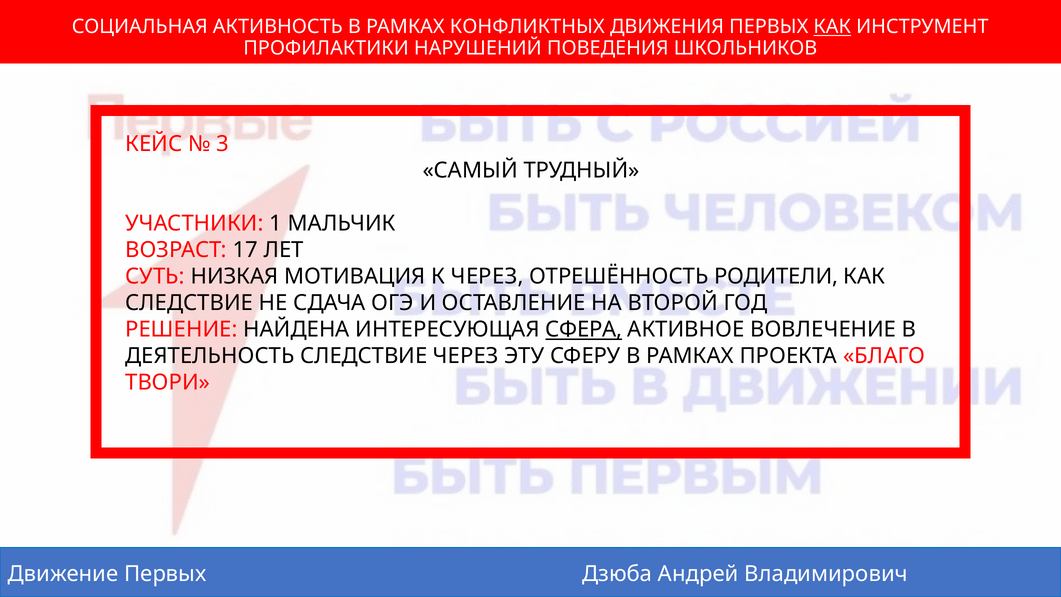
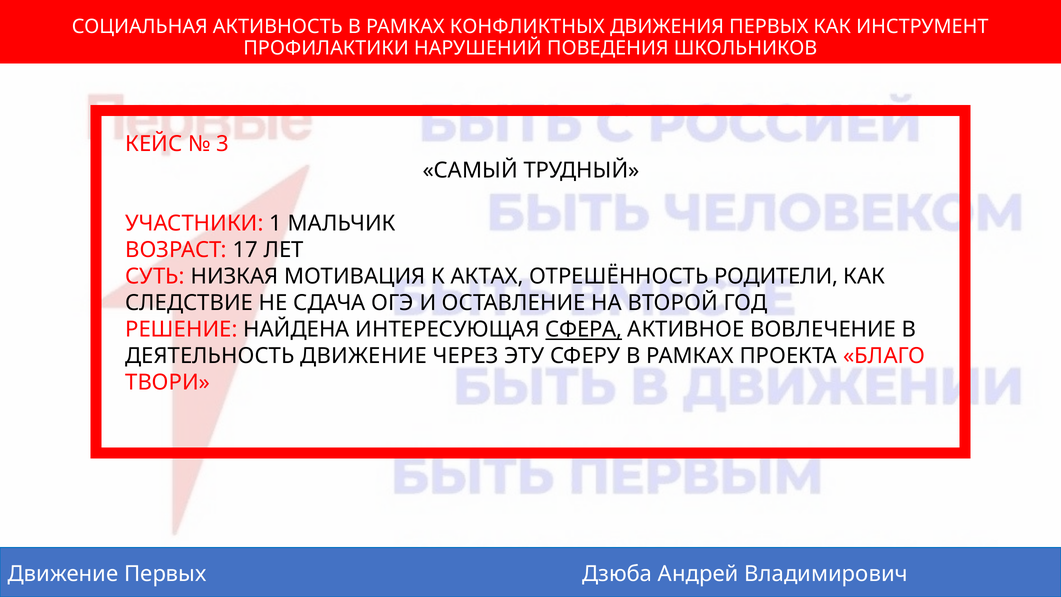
КАК at (832, 27) underline: present -> none
К ЧЕРЕЗ: ЧЕРЕЗ -> АКТАХ
ДЕЯТЕЛЬНОСТЬ СЛЕДСТВИЕ: СЛЕДСТВИЕ -> ДВИЖЕНИЕ
